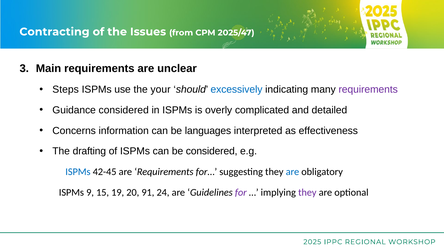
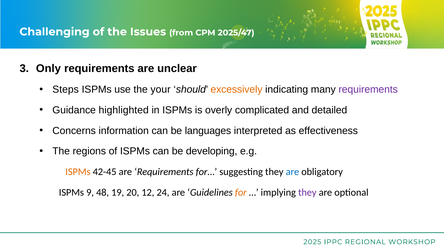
Contracting: Contracting -> Challenging
Main: Main -> Only
excessively colour: blue -> orange
Guidance considered: considered -> highlighted
drafting: drafting -> regions
be considered: considered -> developing
ISPMs at (78, 172) colour: blue -> orange
15: 15 -> 48
91: 91 -> 12
for colour: purple -> orange
